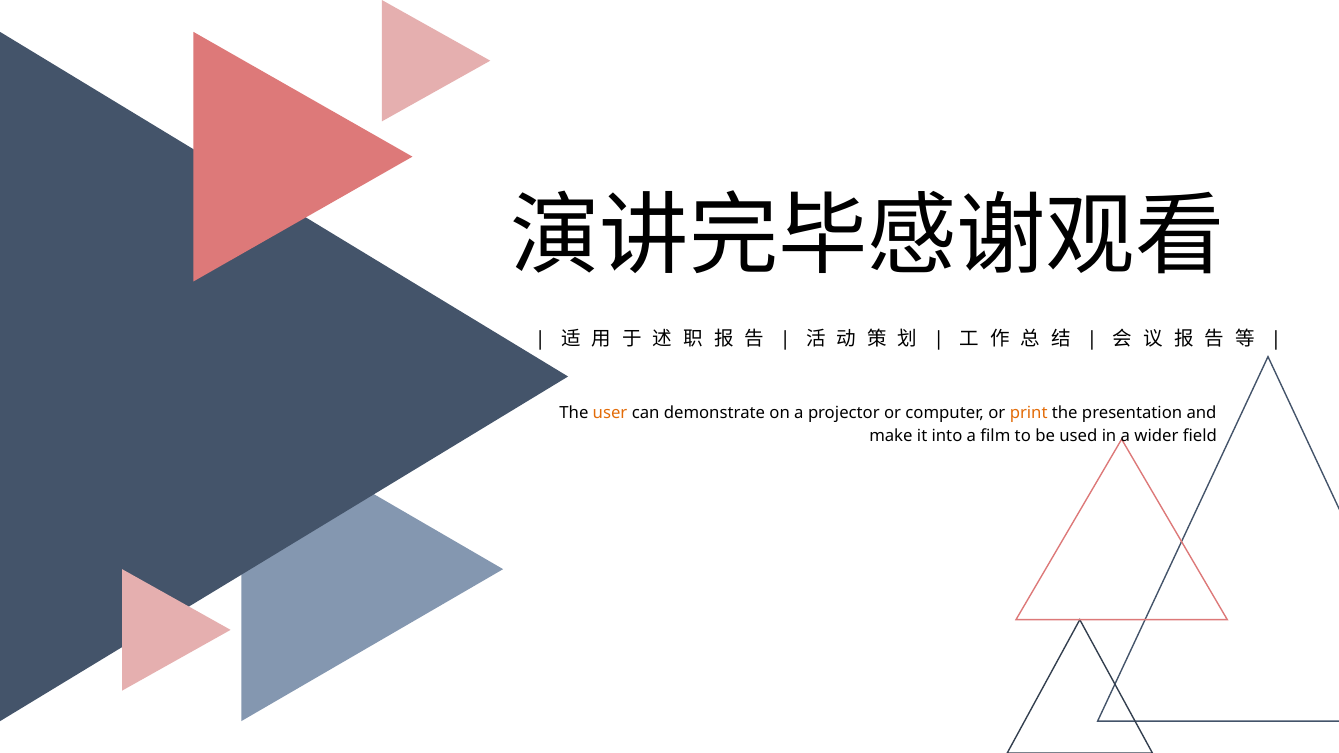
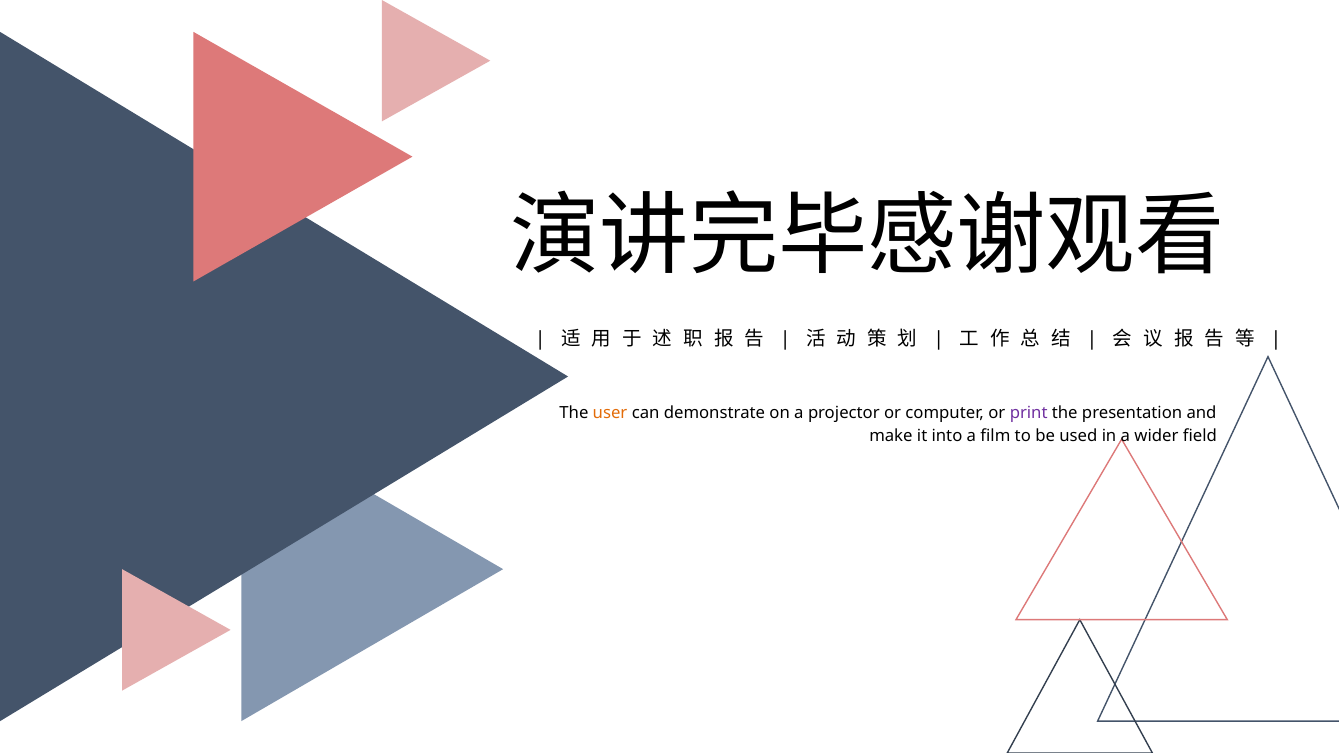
print colour: orange -> purple
